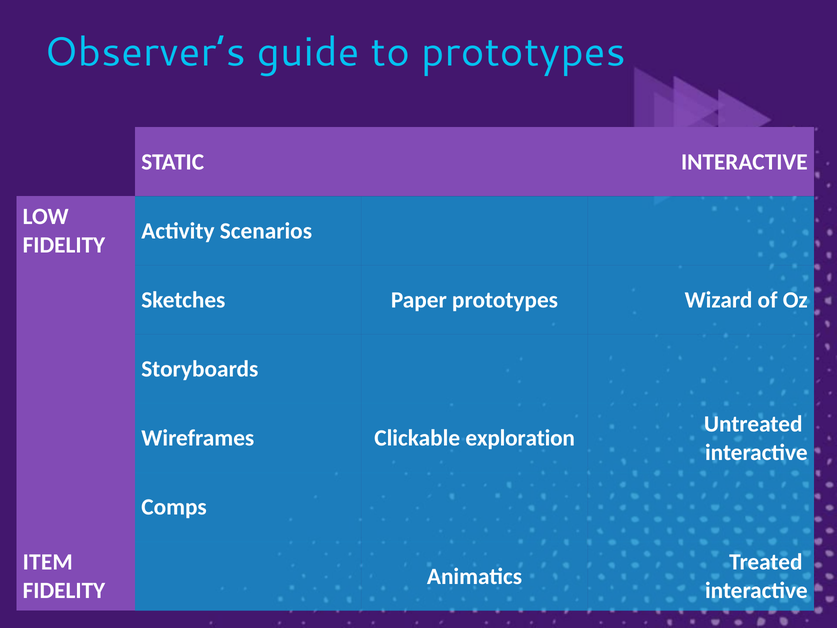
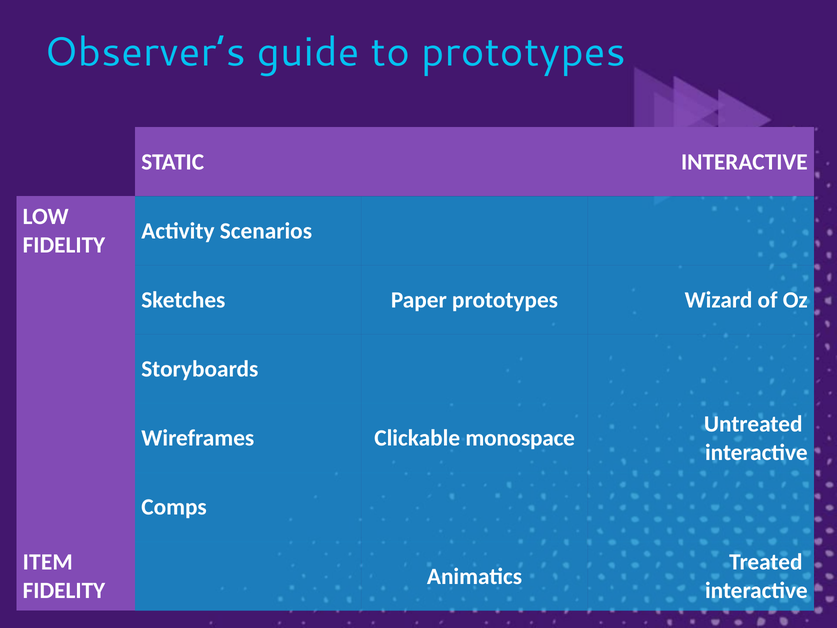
exploration: exploration -> monospace
